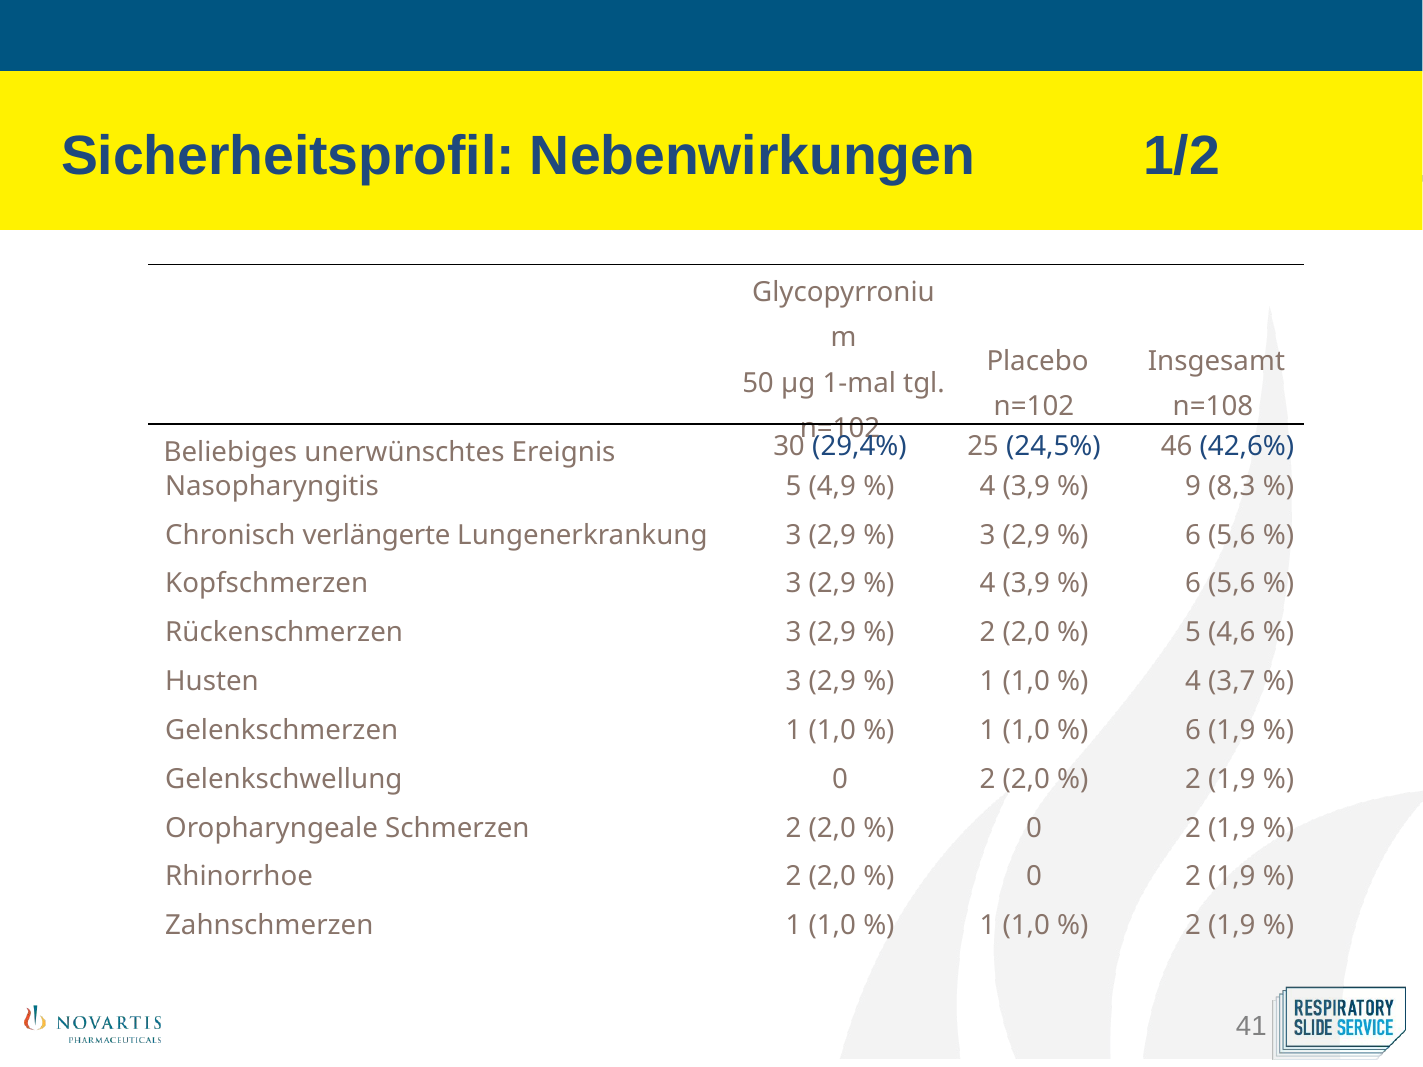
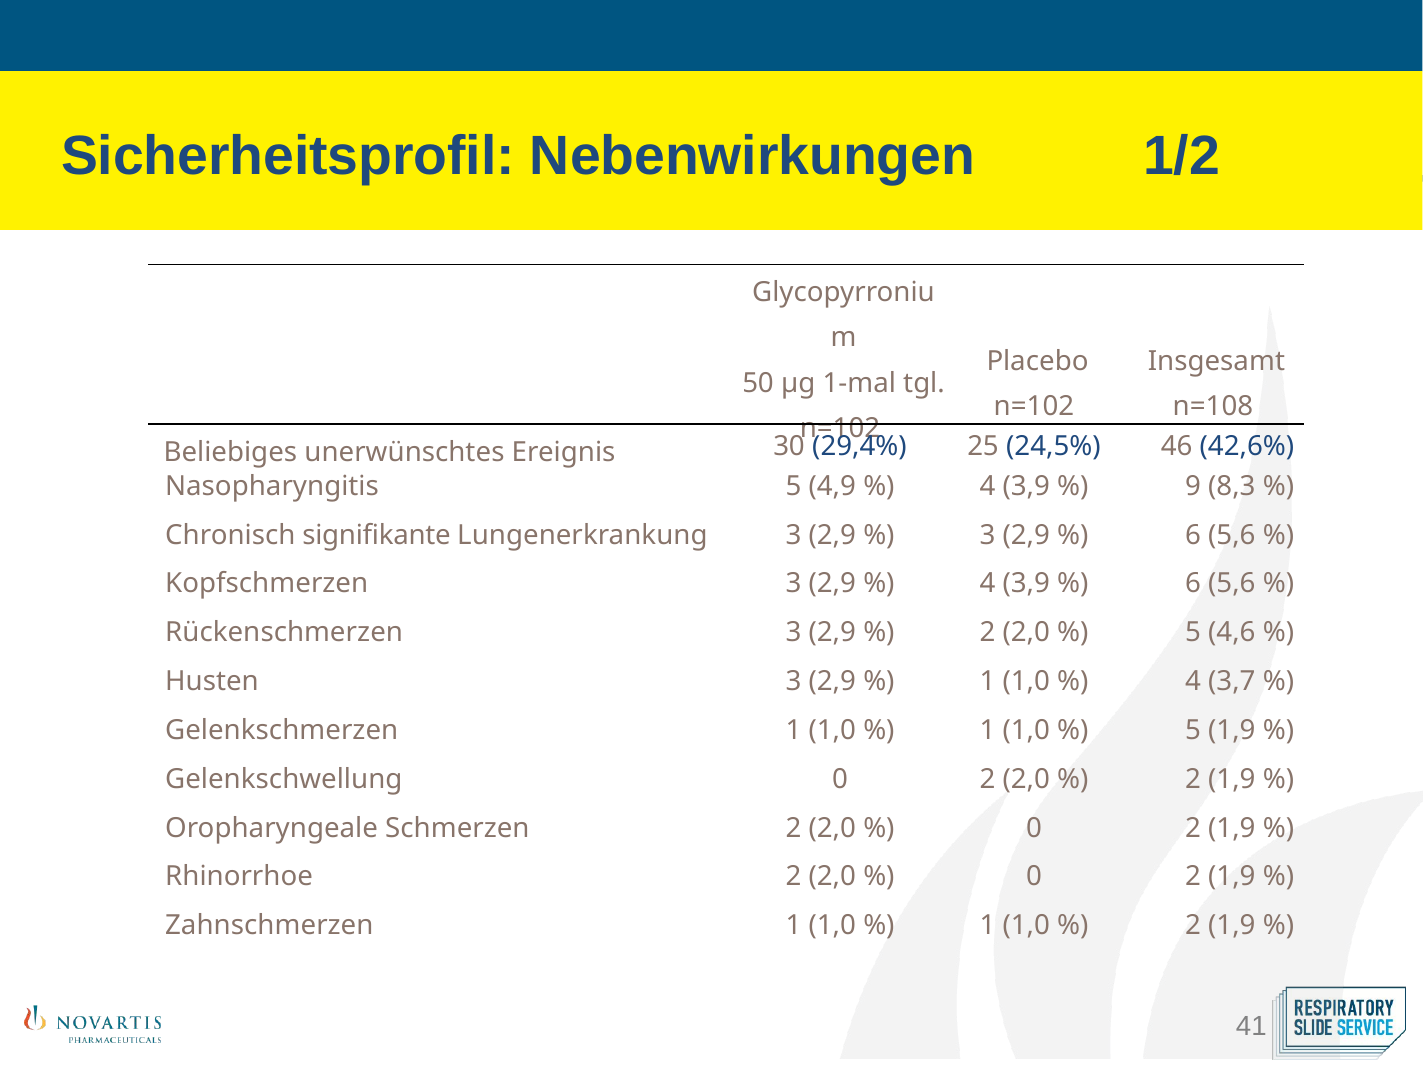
verlängerte: verlängerte -> signifikante
6 at (1193, 730): 6 -> 5
